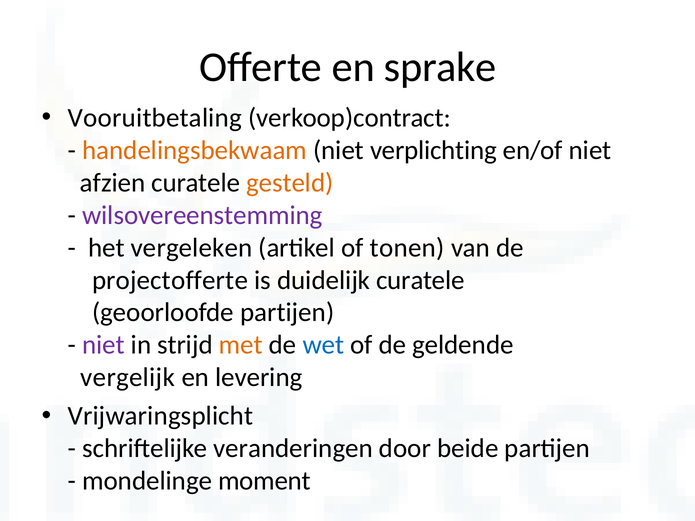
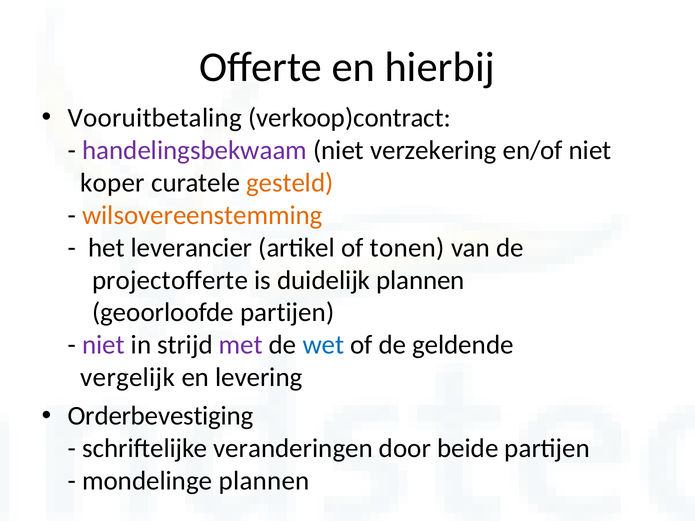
sprake: sprake -> hierbij
handelingsbekwaam colour: orange -> purple
verplichting: verplichting -> verzekering
afzien: afzien -> koper
wilsovereenstemming colour: purple -> orange
vergeleken: vergeleken -> leverancier
duidelijk curatele: curatele -> plannen
met colour: orange -> purple
Vrijwaringsplicht: Vrijwaringsplicht -> Orderbevestiging
mondelinge moment: moment -> plannen
